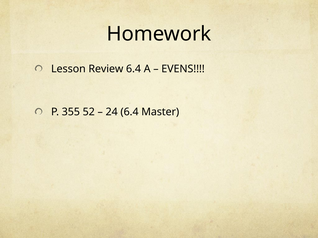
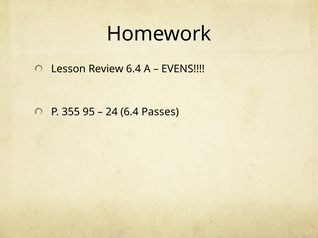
52: 52 -> 95
Master: Master -> Passes
